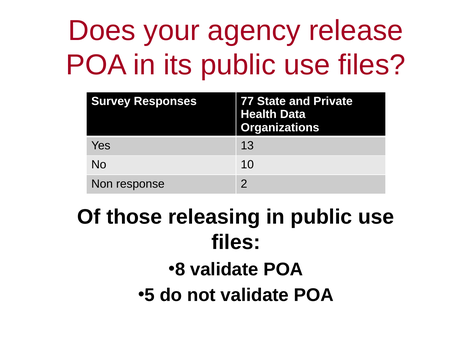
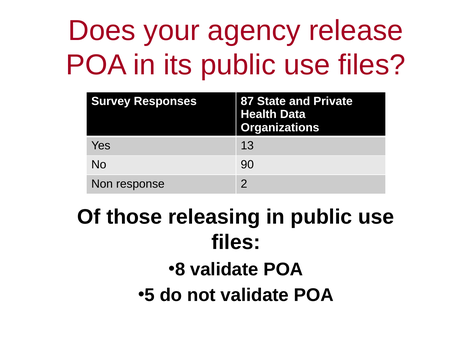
77: 77 -> 87
10: 10 -> 90
